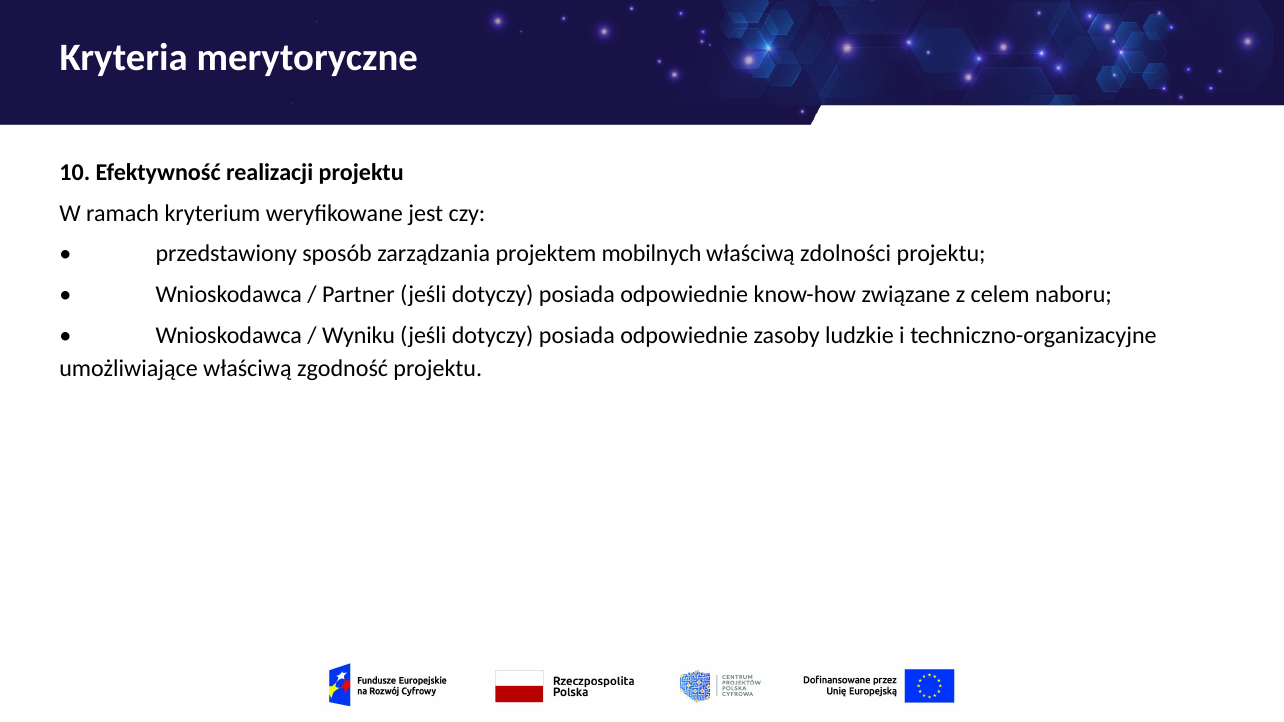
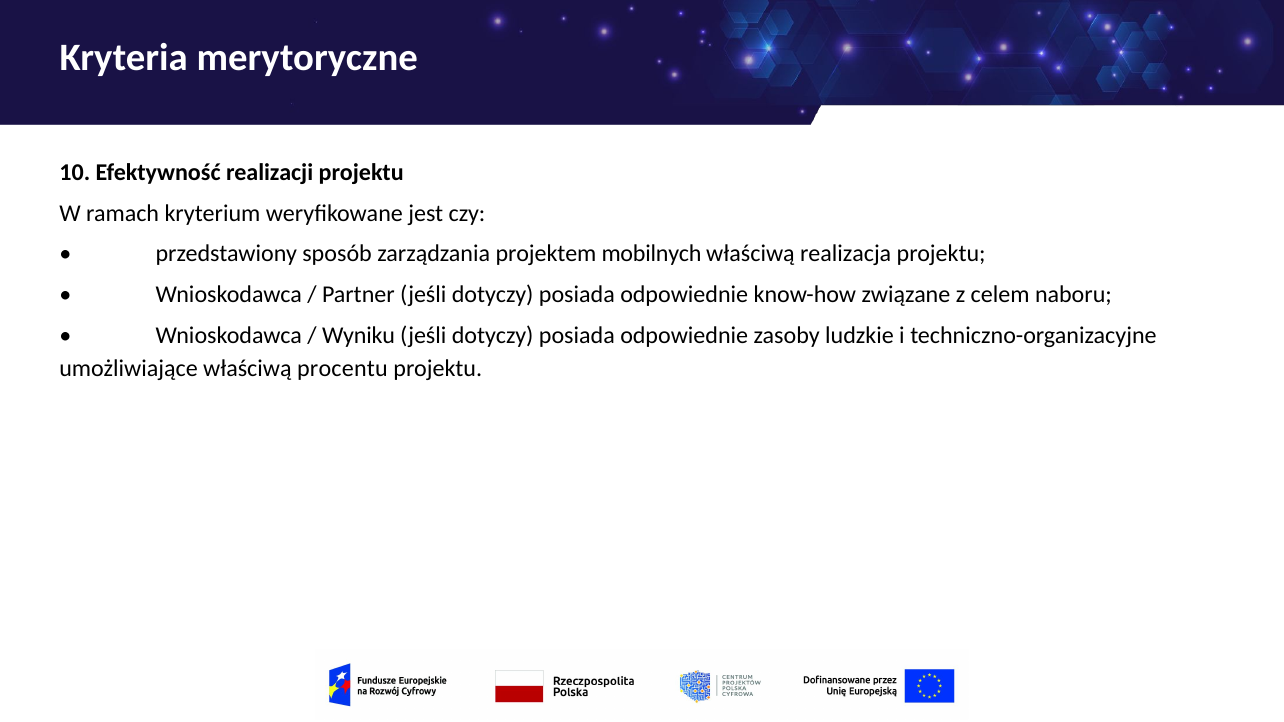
zdolności: zdolności -> realizacja
zgodność: zgodność -> procentu
